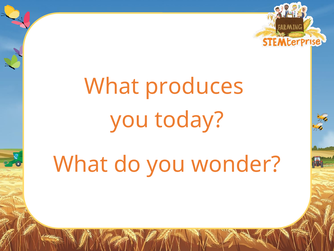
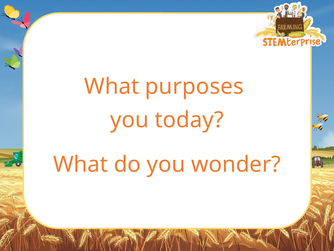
produces: produces -> purposes
